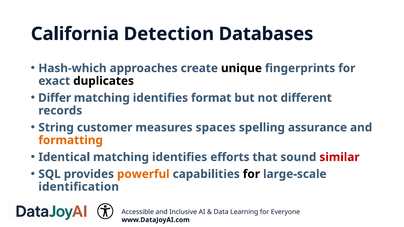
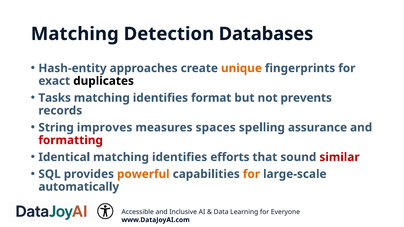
California at (75, 34): California -> Matching
Hash-which: Hash-which -> Hash-entity
unique colour: black -> orange
Differ: Differ -> Tasks
different: different -> prevents
customer: customer -> improves
formatting colour: orange -> red
for at (251, 174) colour: black -> orange
identification: identification -> automatically
